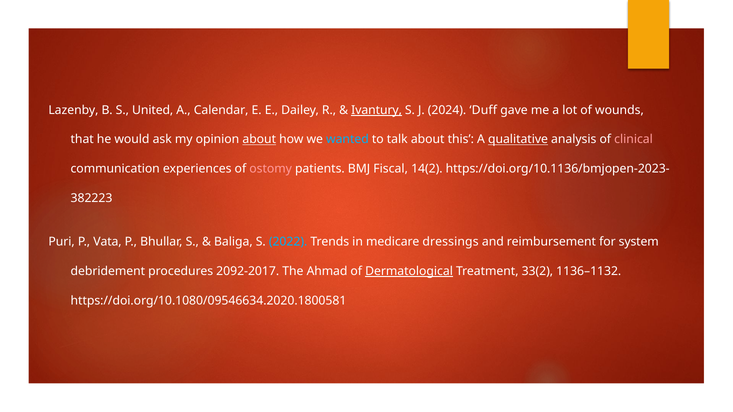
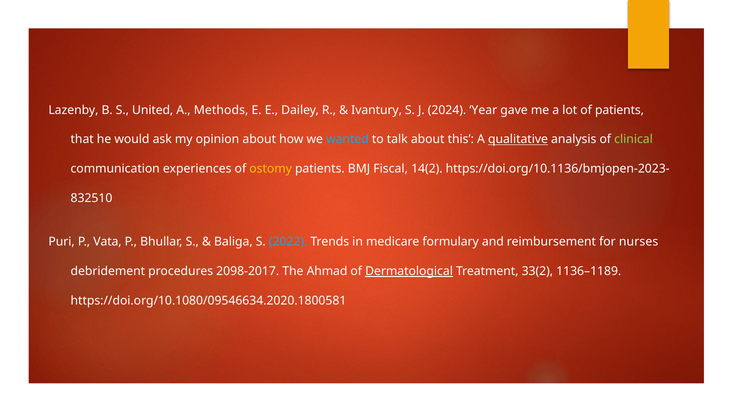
Calendar: Calendar -> Methods
Ivantury underline: present -> none
Duff: Duff -> Year
of wounds: wounds -> patients
about at (259, 140) underline: present -> none
clinical colour: pink -> light green
ostomy colour: pink -> yellow
382223: 382223 -> 832510
dressings: dressings -> formulary
system: system -> nurses
2092-2017: 2092-2017 -> 2098-2017
1136–1132: 1136–1132 -> 1136–1189
